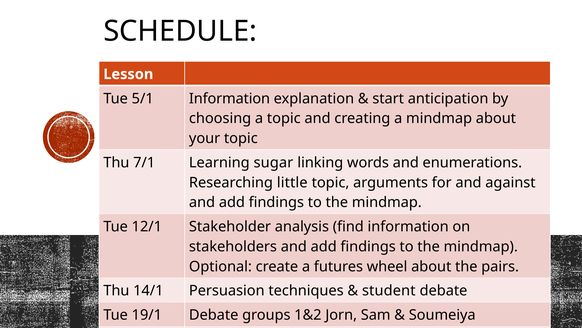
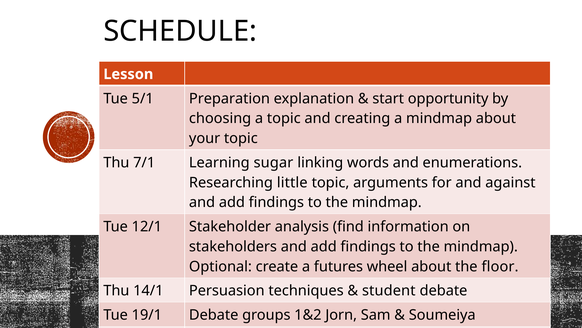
5/1 Information: Information -> Preparation
anticipation: anticipation -> opportunity
pairs: pairs -> floor
